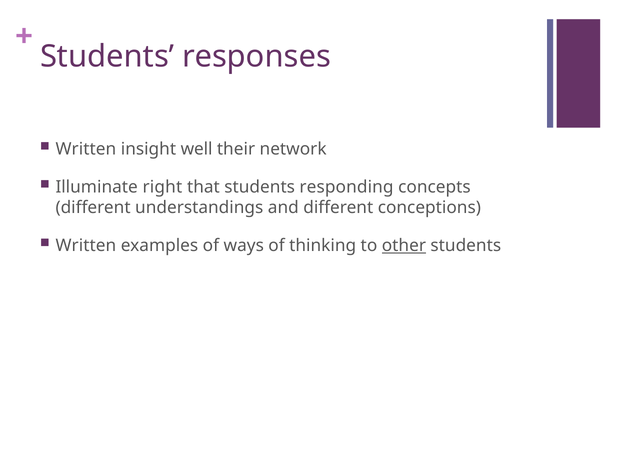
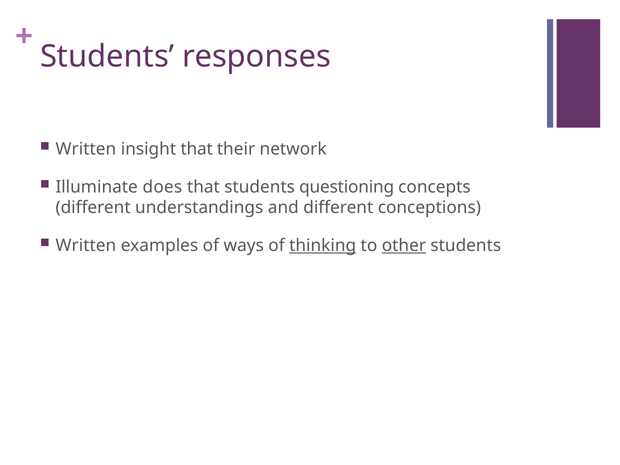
insight well: well -> that
right: right -> does
responding: responding -> questioning
thinking underline: none -> present
